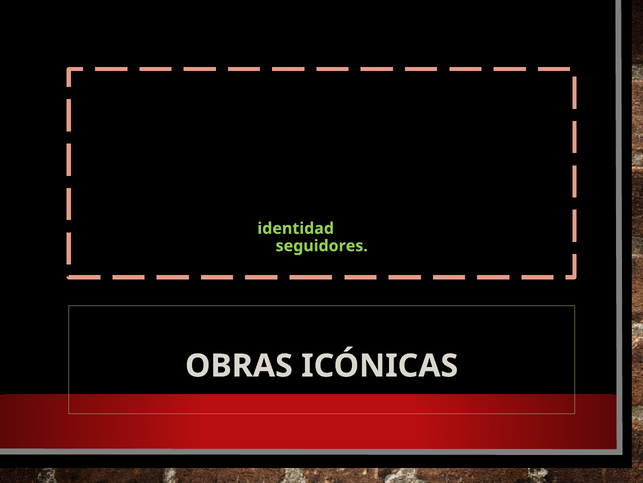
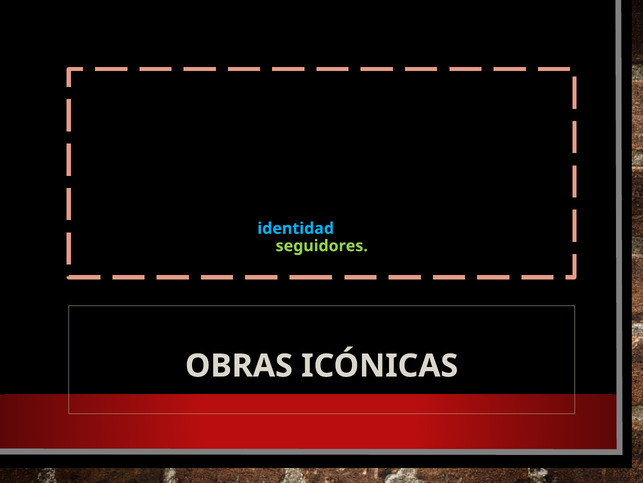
identidad colour: light green -> light blue
